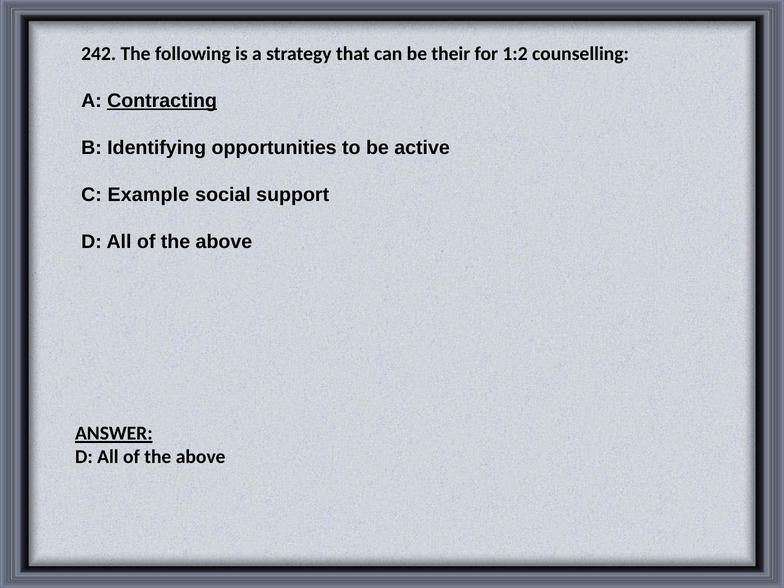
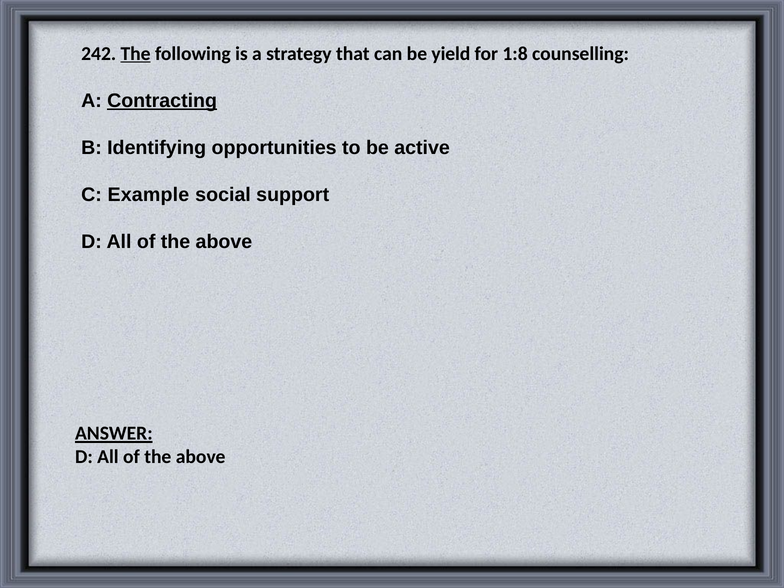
The at (136, 54) underline: none -> present
their: their -> yield
1:2: 1:2 -> 1:8
